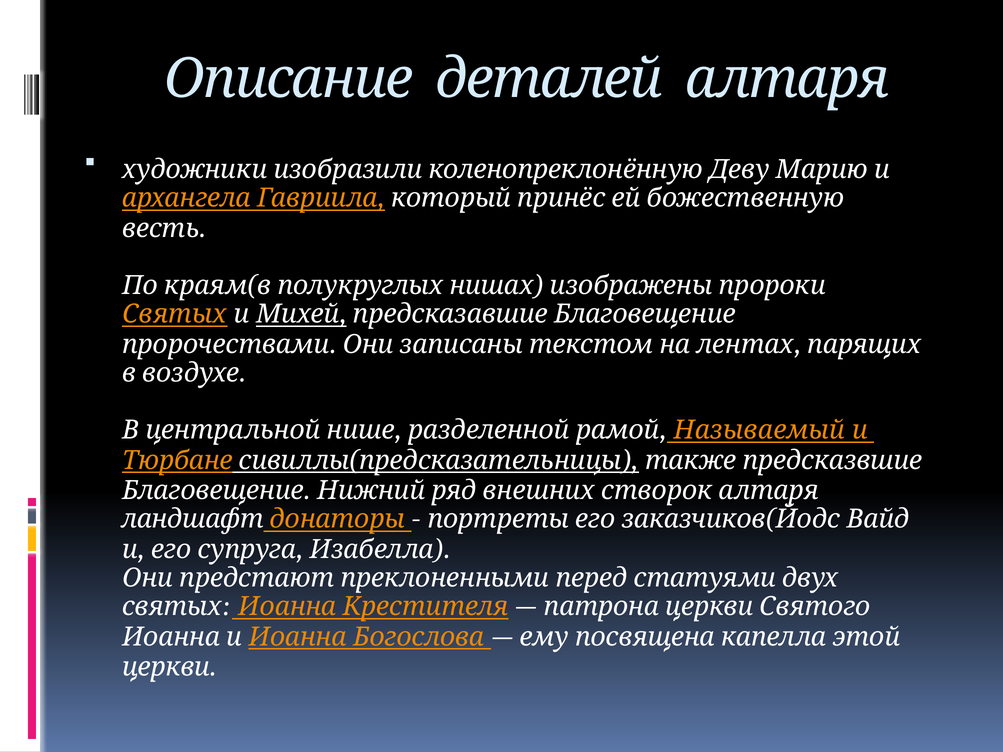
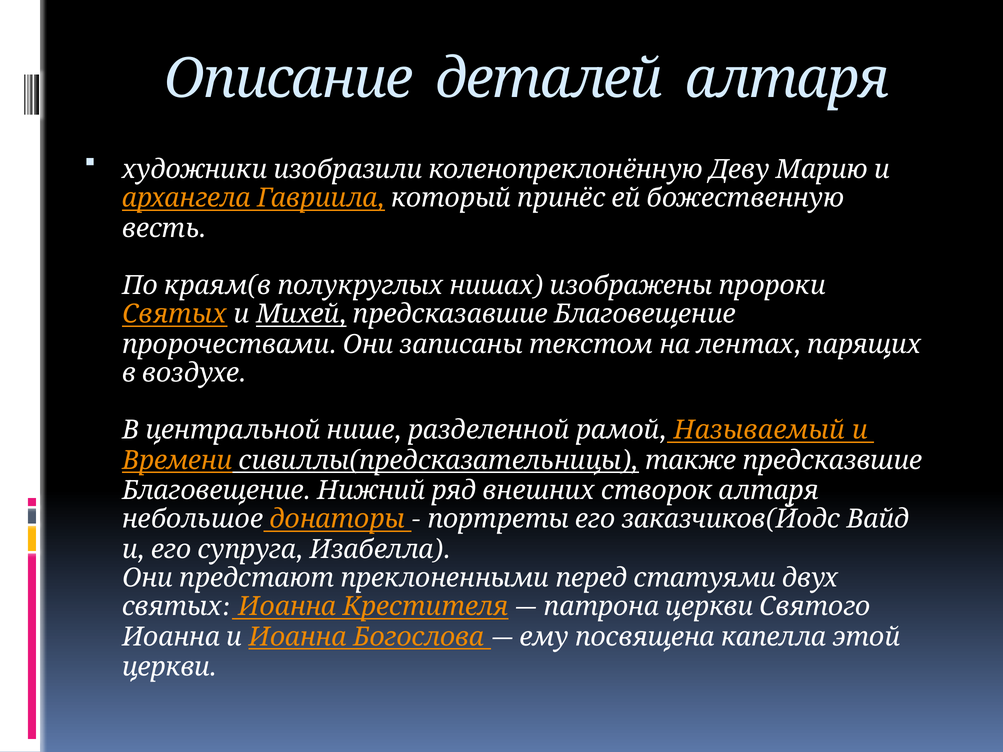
Тюрбане: Тюрбане -> Времени
ландшафт: ландшафт -> небольшое
